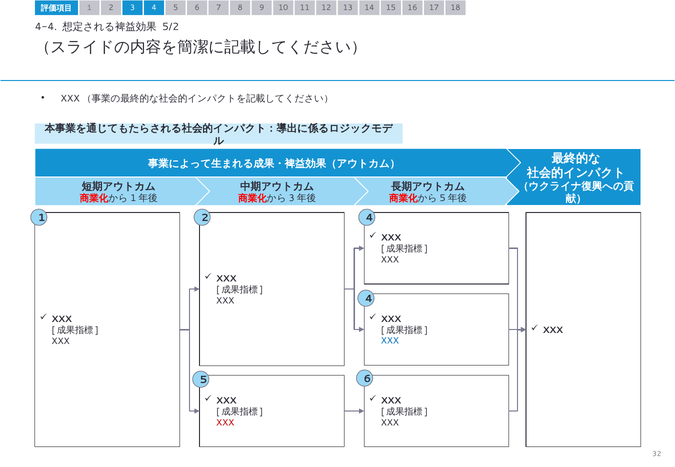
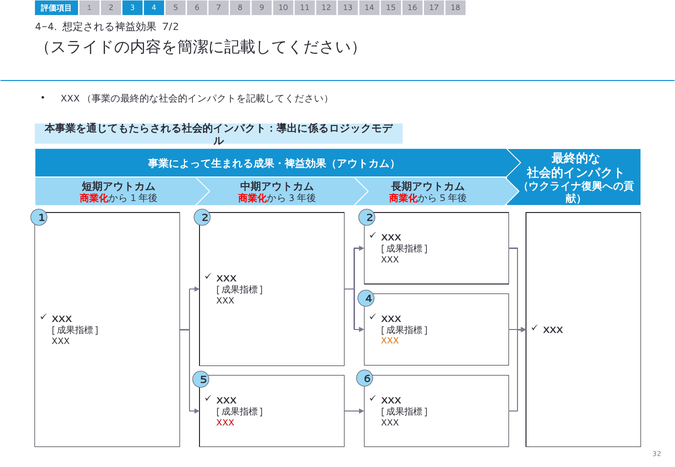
5/2: 5/2 -> 7/2
2 4: 4 -> 2
XXX at (390, 341) colour: blue -> orange
